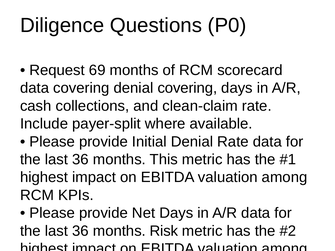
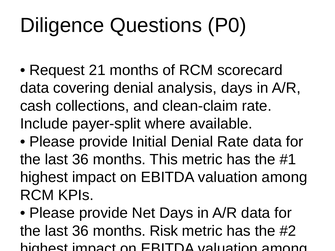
69: 69 -> 21
denial covering: covering -> analysis
